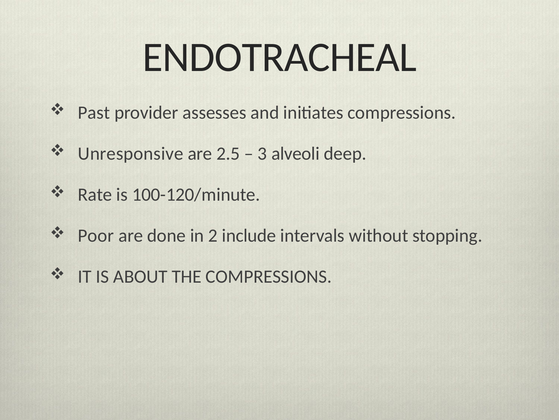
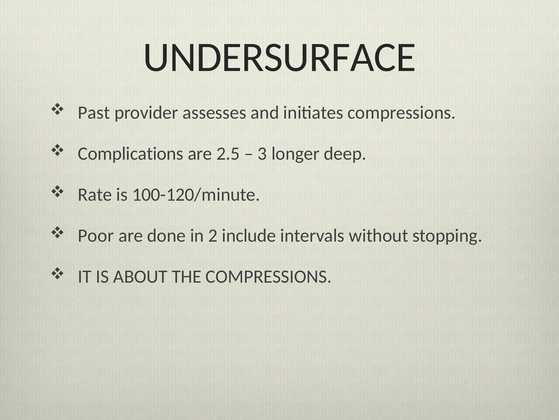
ENDOTRACHEAL: ENDOTRACHEAL -> UNDERSURFACE
Unresponsive: Unresponsive -> Complications
alveoli: alveoli -> longer
